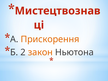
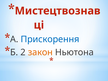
Прискорення colour: orange -> blue
